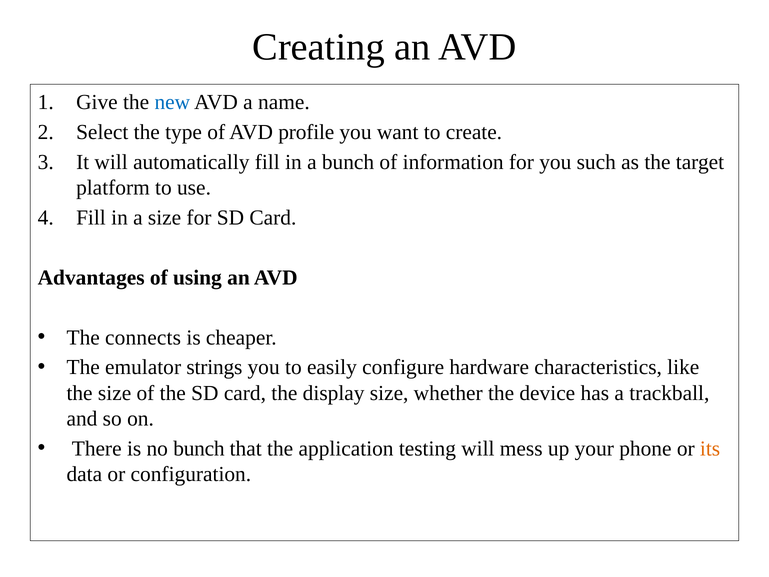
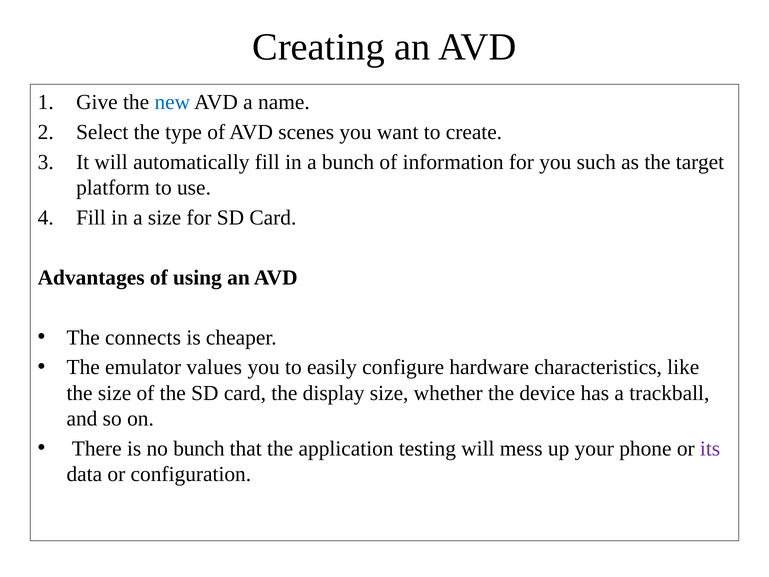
profile: profile -> scenes
strings: strings -> values
its colour: orange -> purple
